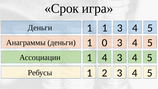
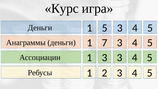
Срок: Срок -> Курс
1 1: 1 -> 5
0: 0 -> 7
1 4: 4 -> 3
